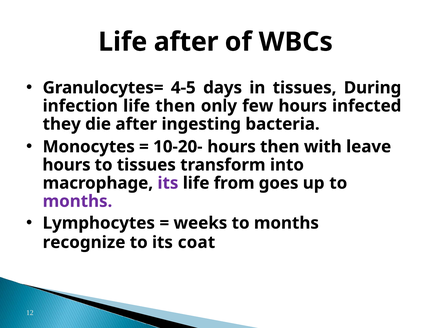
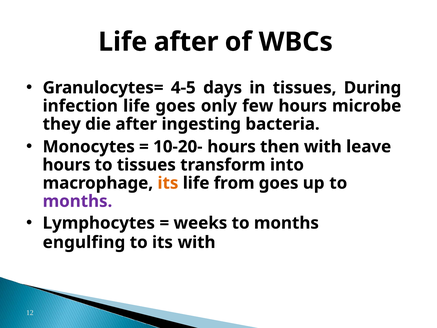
life then: then -> goes
infected: infected -> microbe
its at (168, 183) colour: purple -> orange
recognize: recognize -> engulfing
its coat: coat -> with
